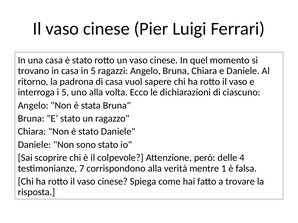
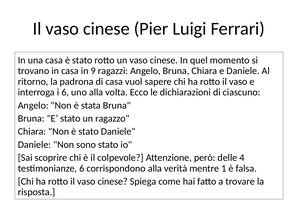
in 5: 5 -> 9
i 5: 5 -> 6
testimonianze 7: 7 -> 6
